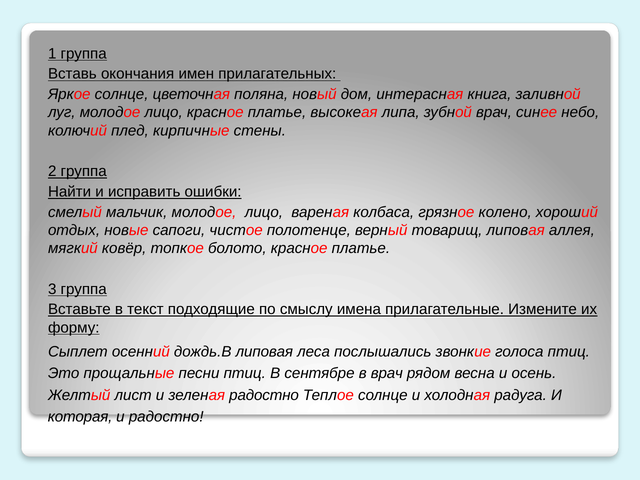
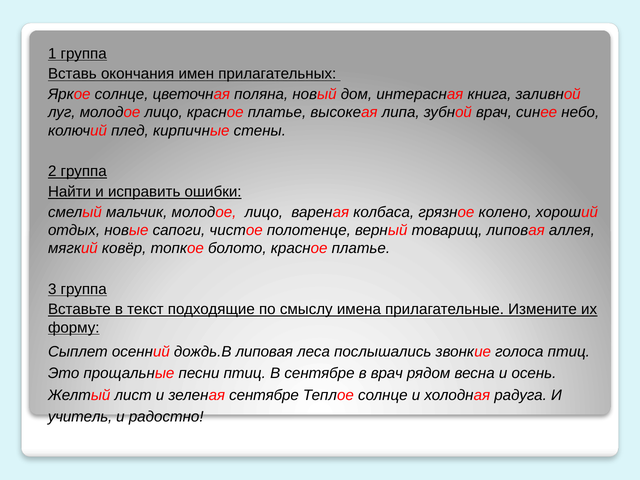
зеленая радостно: радостно -> сентябре
которая: которая -> учитель
